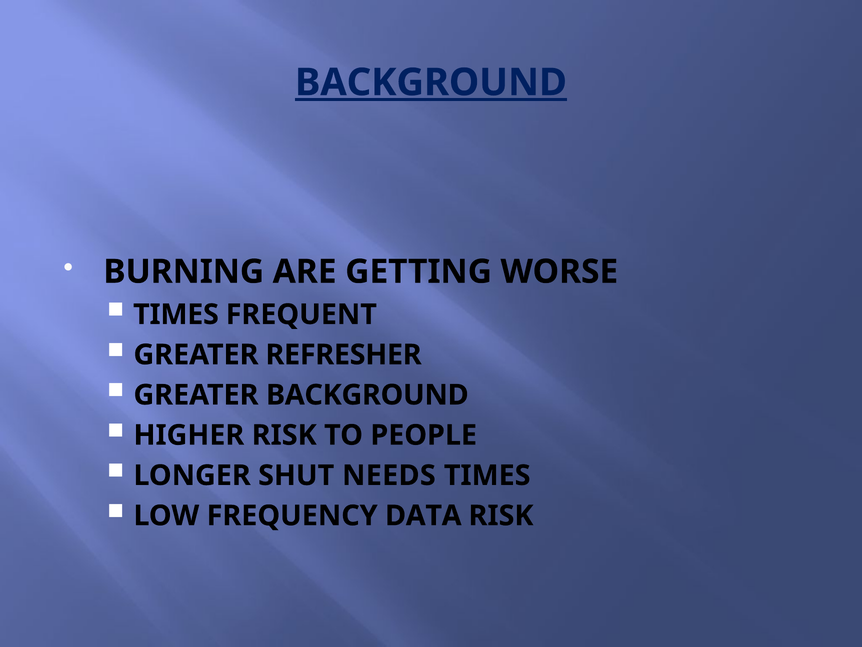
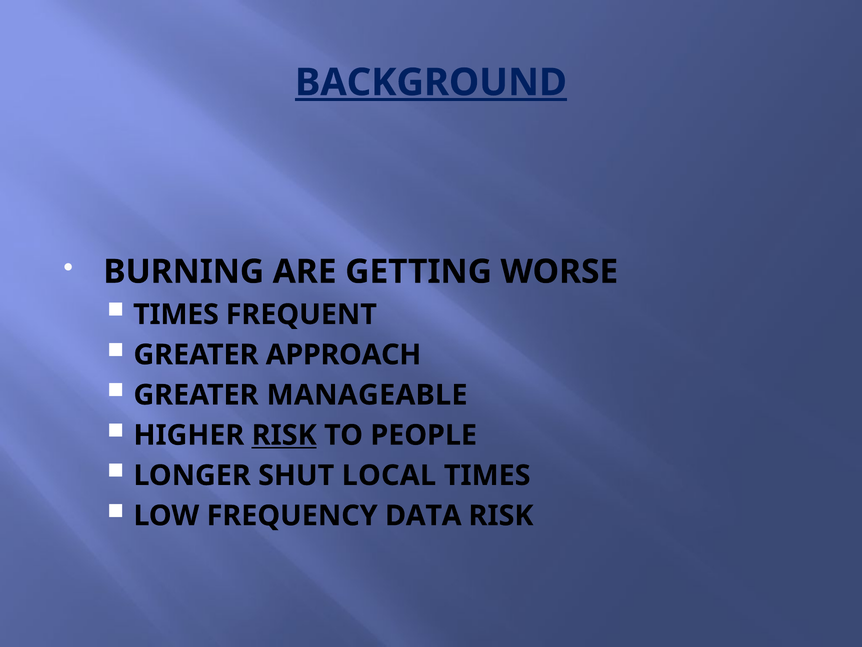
REFRESHER: REFRESHER -> APPROACH
GREATER BACKGROUND: BACKGROUND -> MANAGEABLE
RISK at (284, 435) underline: none -> present
NEEDS: NEEDS -> LOCAL
